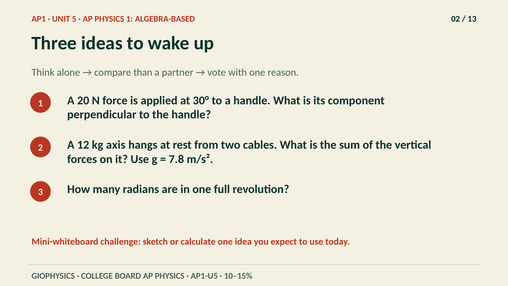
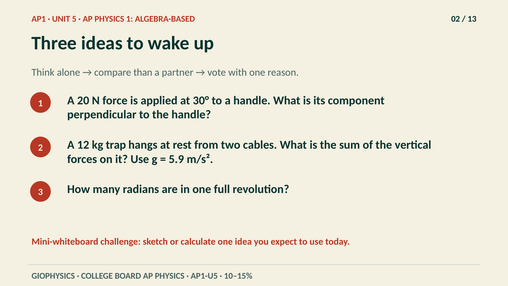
axis: axis -> trap
7.8: 7.8 -> 5.9
